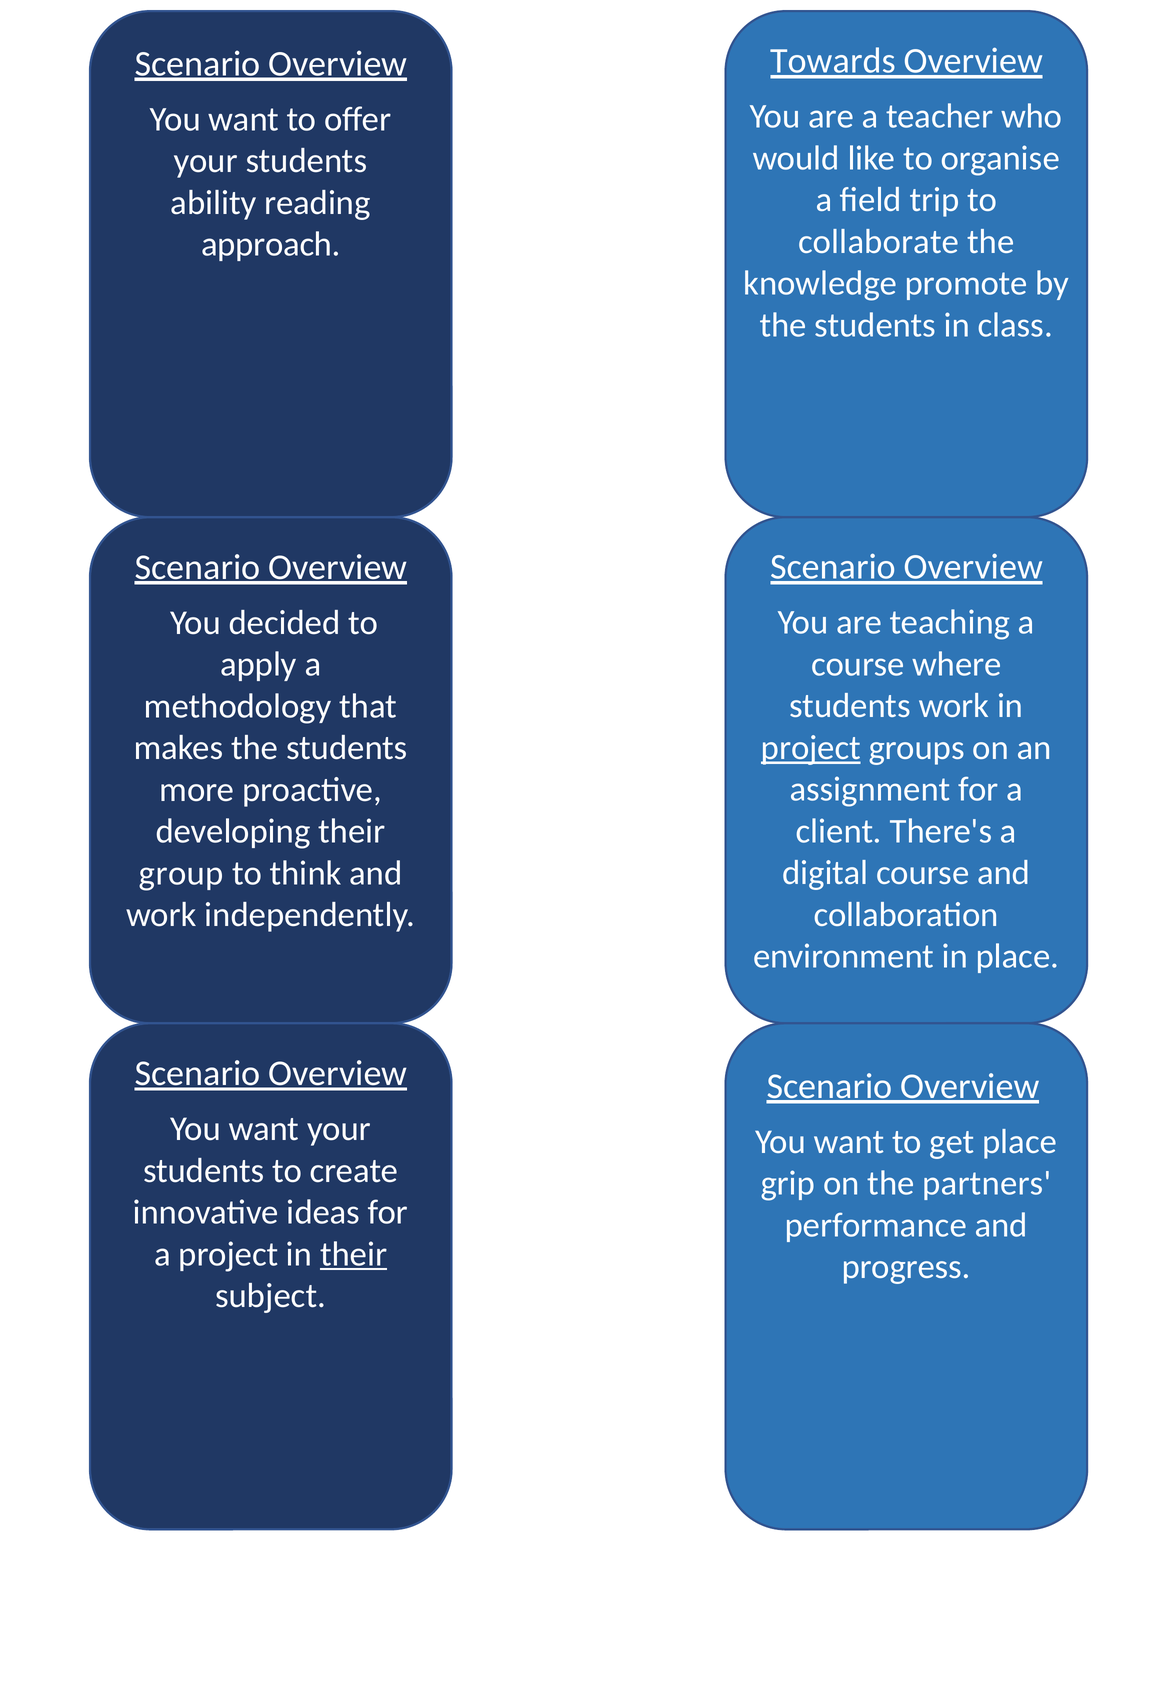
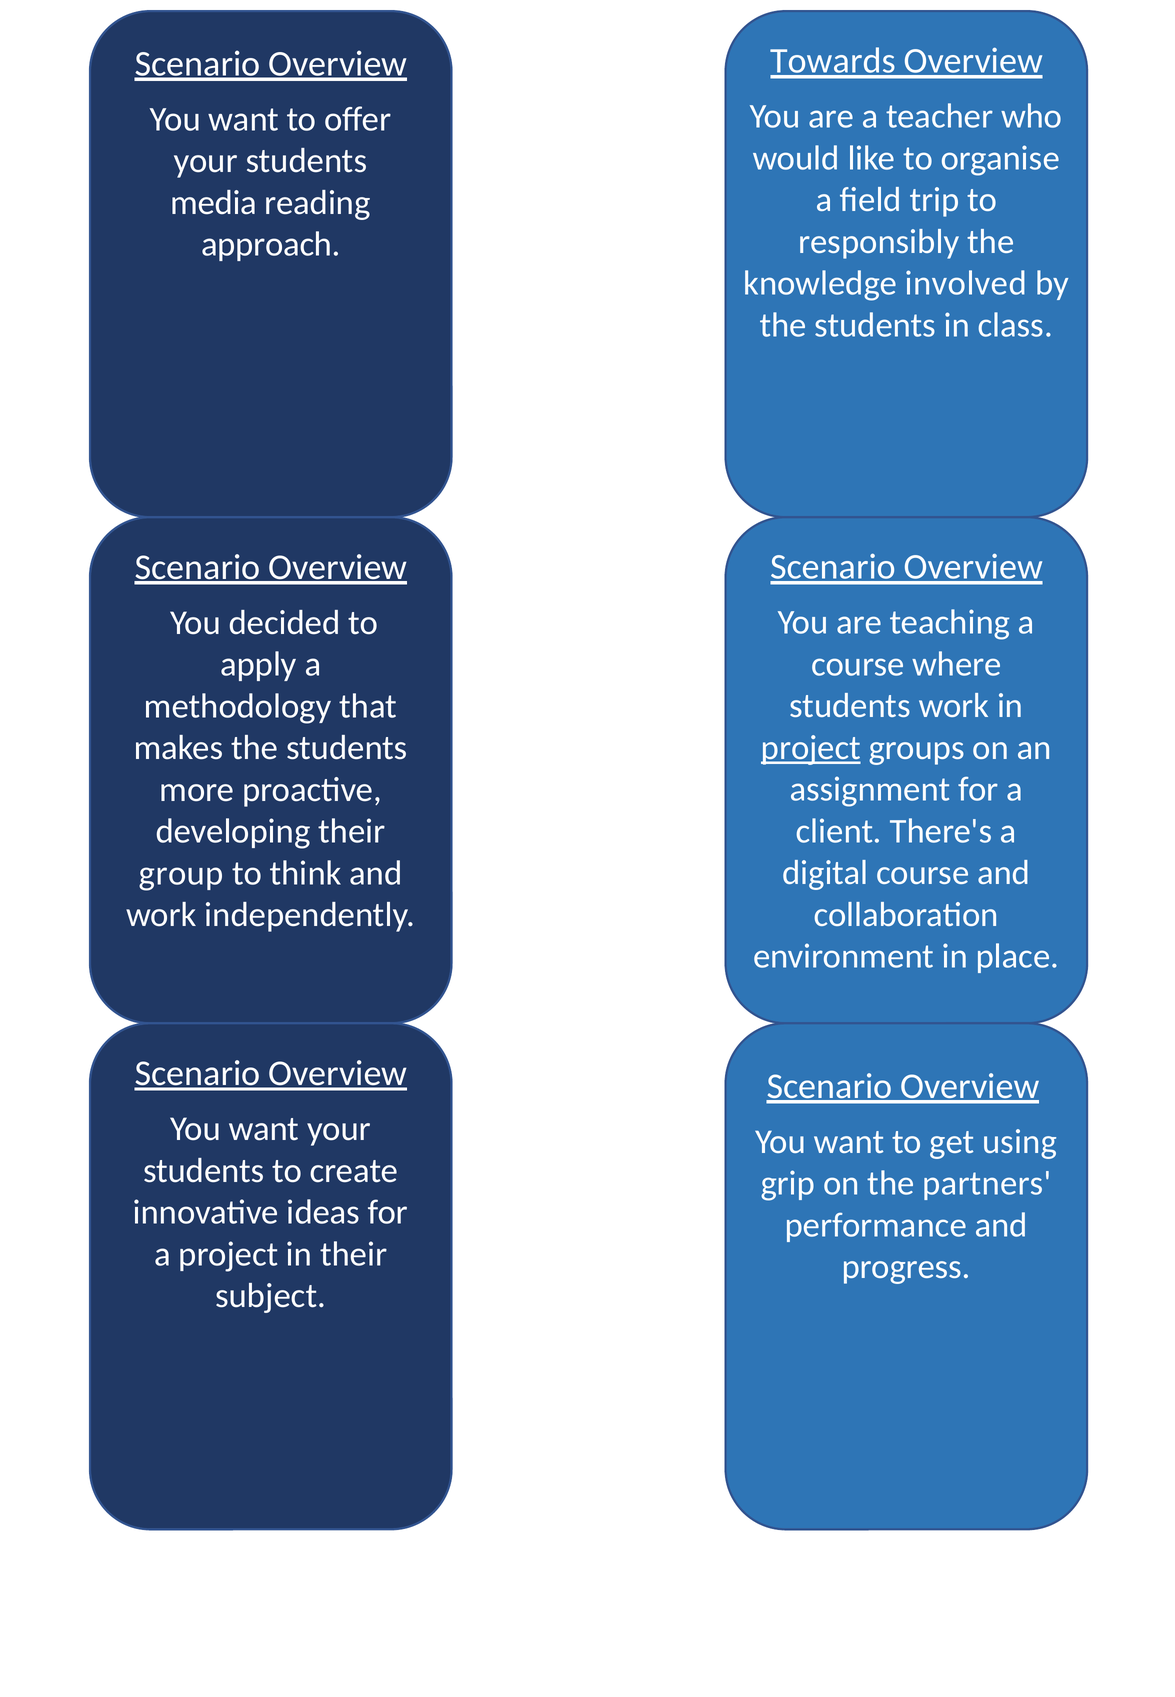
ability: ability -> media
collaborate: collaborate -> responsibly
promote: promote -> involved
get place: place -> using
their at (354, 1254) underline: present -> none
